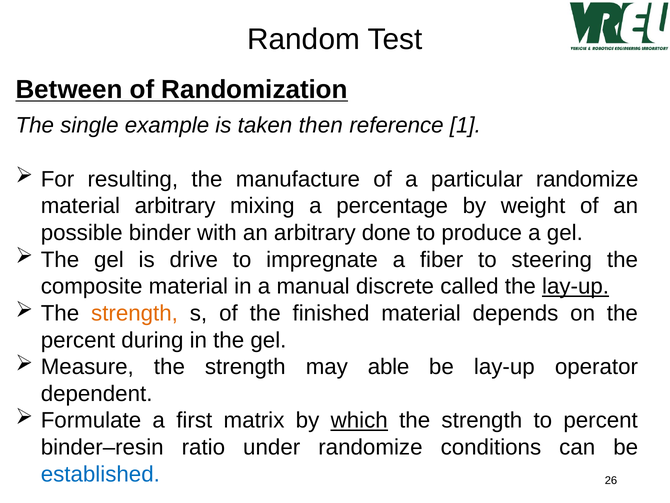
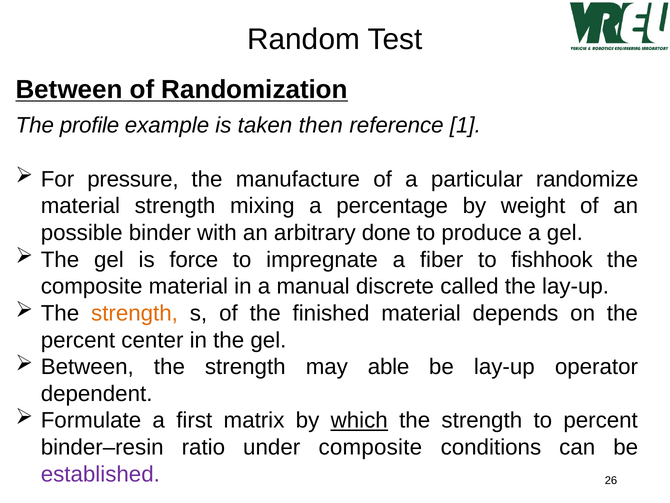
single: single -> profile
resulting: resulting -> pressure
material arbitrary: arbitrary -> strength
drive: drive -> force
steering: steering -> fishhook
lay-up at (576, 286) underline: present -> none
during: during -> center
Measure at (87, 367): Measure -> Between
under randomize: randomize -> composite
established colour: blue -> purple
